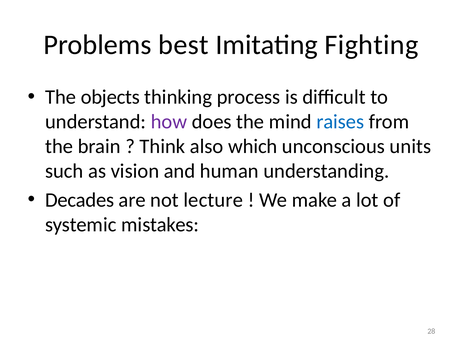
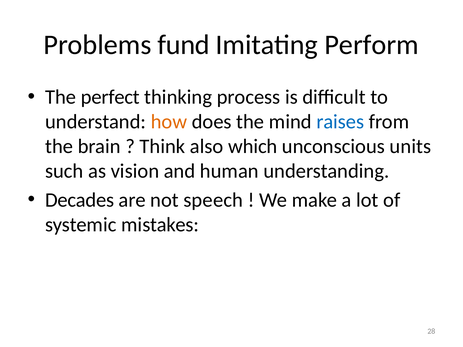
best: best -> fund
Fighting: Fighting -> Perform
objects: objects -> perfect
how colour: purple -> orange
lecture: lecture -> speech
